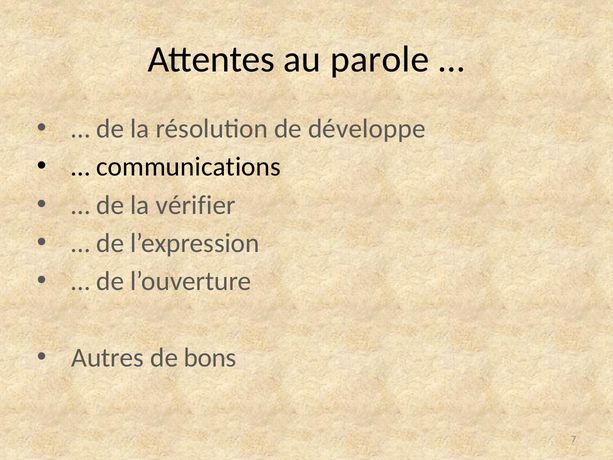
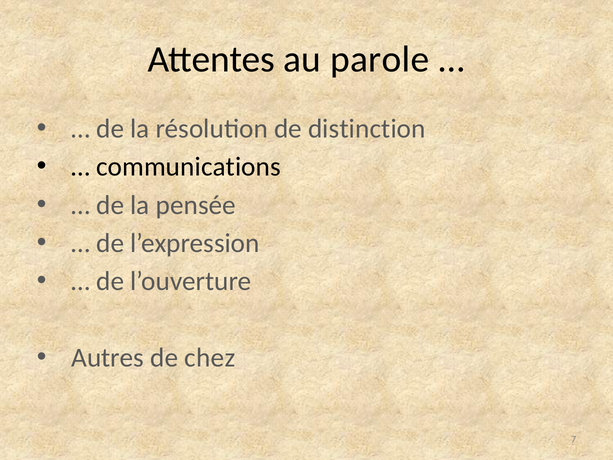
développe: développe -> distinction
vérifier: vérifier -> pensée
bons: bons -> chez
